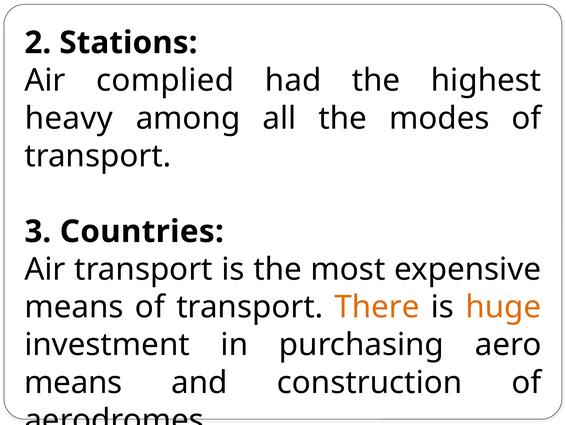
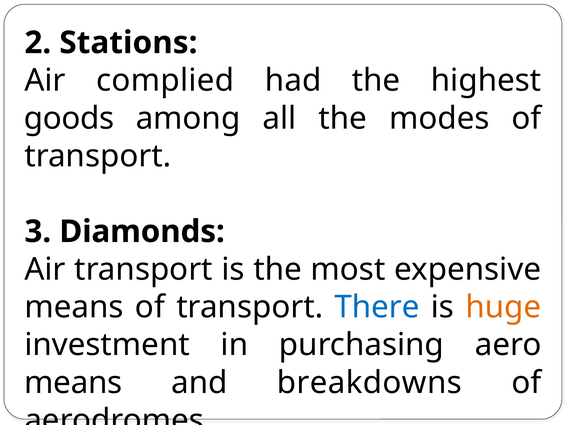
heavy: heavy -> goods
Countries: Countries -> Diamonds
There colour: orange -> blue
construction: construction -> breakdowns
